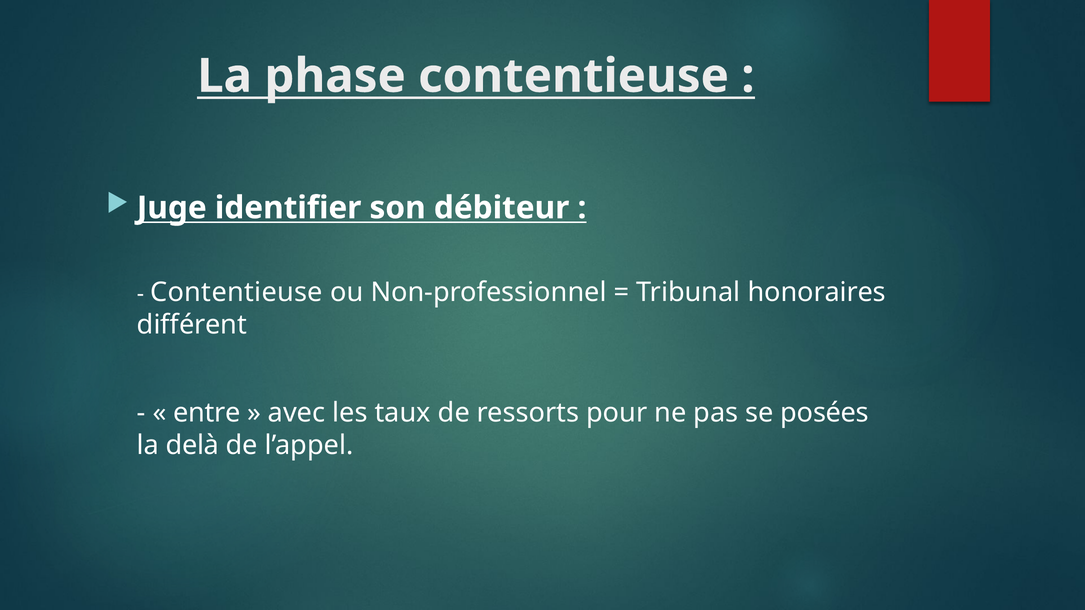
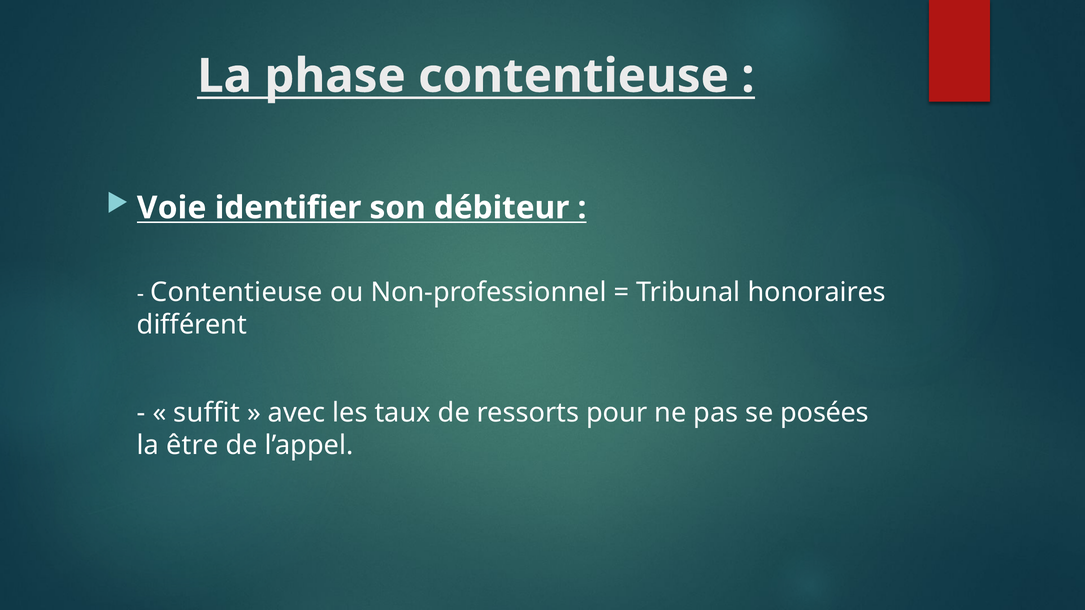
Juge: Juge -> Voie
entre: entre -> suffit
delà: delà -> être
